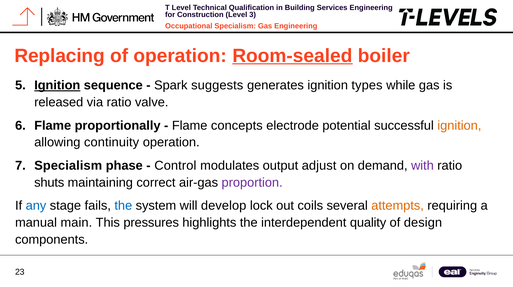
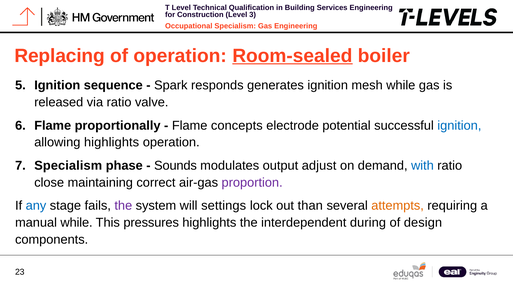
Ignition at (57, 85) underline: present -> none
suggests: suggests -> responds
types: types -> mesh
ignition at (459, 125) colour: orange -> blue
allowing continuity: continuity -> highlights
Control: Control -> Sounds
with colour: purple -> blue
shuts: shuts -> close
the at (123, 206) colour: blue -> purple
develop: develop -> settings
coils: coils -> than
manual main: main -> while
quality: quality -> during
